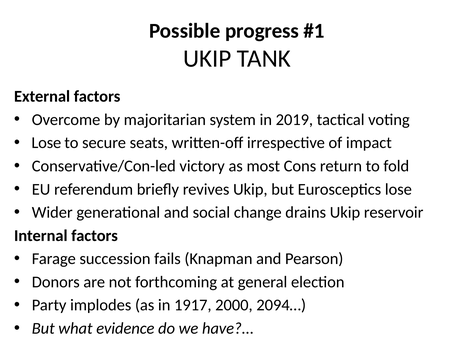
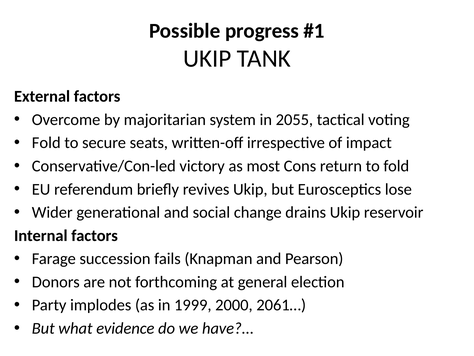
2019: 2019 -> 2055
Lose at (46, 143): Lose -> Fold
1917: 1917 -> 1999
2094…: 2094… -> 2061…
